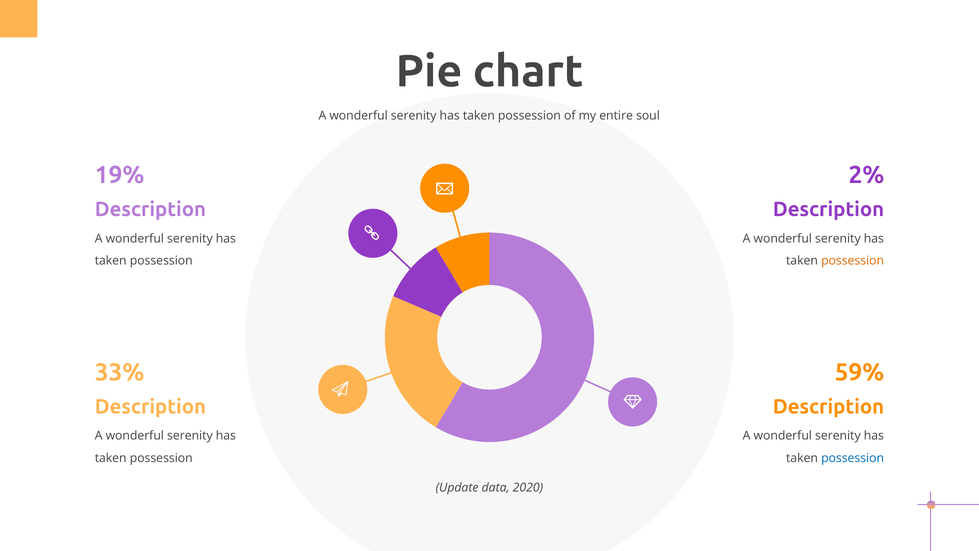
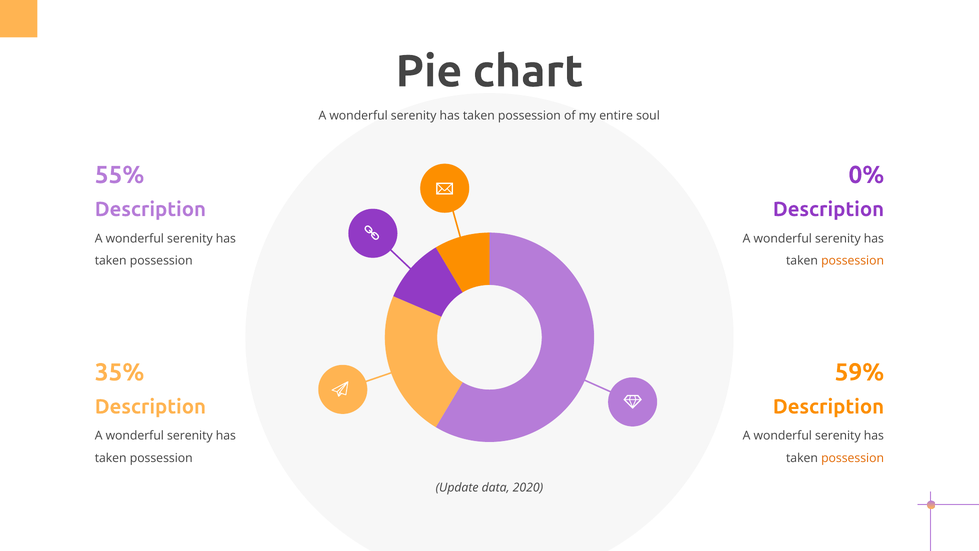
19%: 19% -> 55%
2%: 2% -> 0%
33%: 33% -> 35%
possession at (853, 458) colour: blue -> orange
